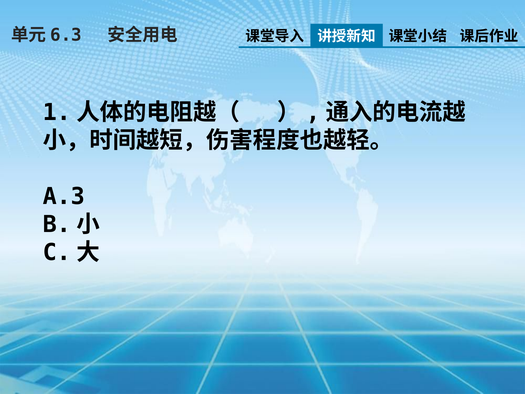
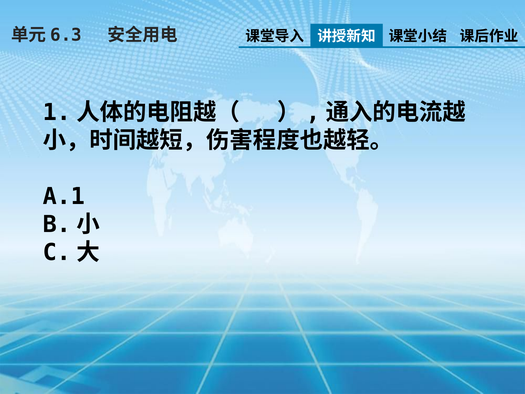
A.3: A.3 -> A.1
